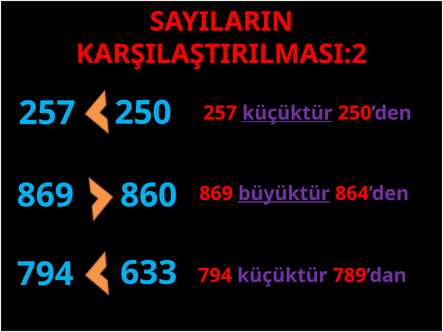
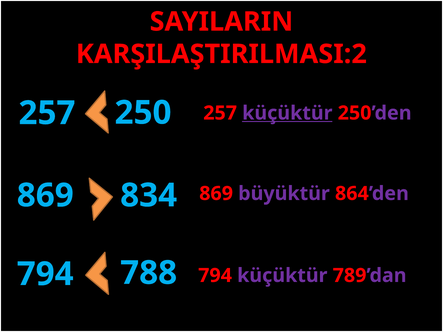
860: 860 -> 834
büyüktür underline: present -> none
633: 633 -> 788
